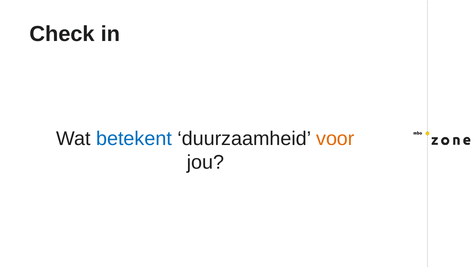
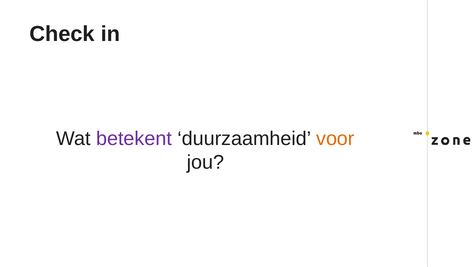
betekent colour: blue -> purple
